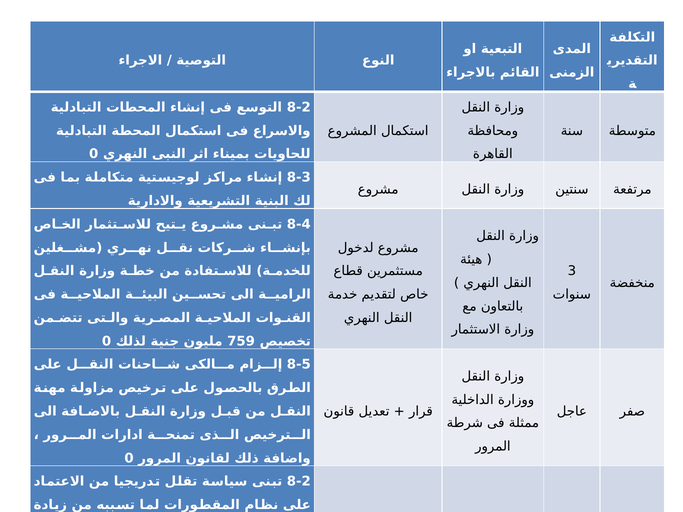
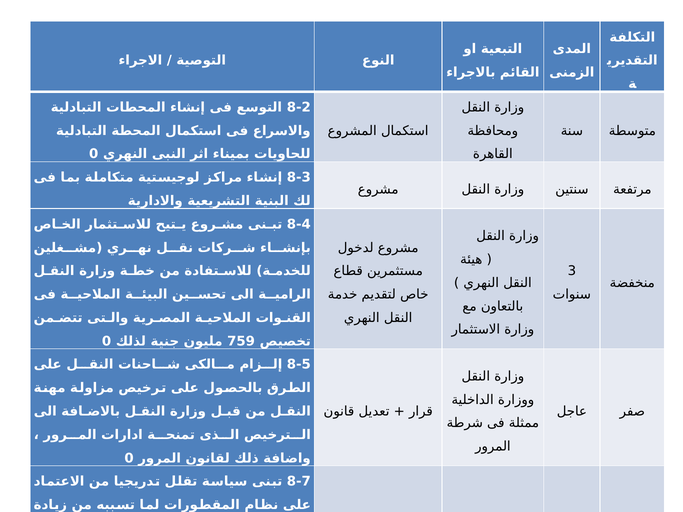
8-2 at (299, 482): 8-2 -> 8-7
